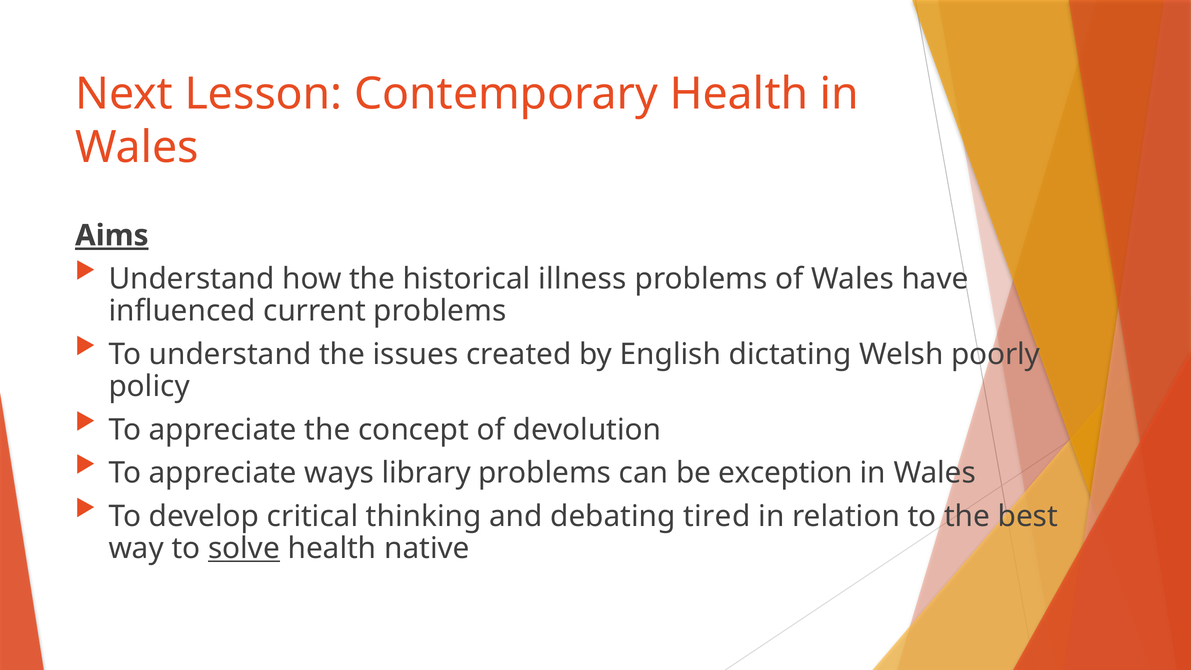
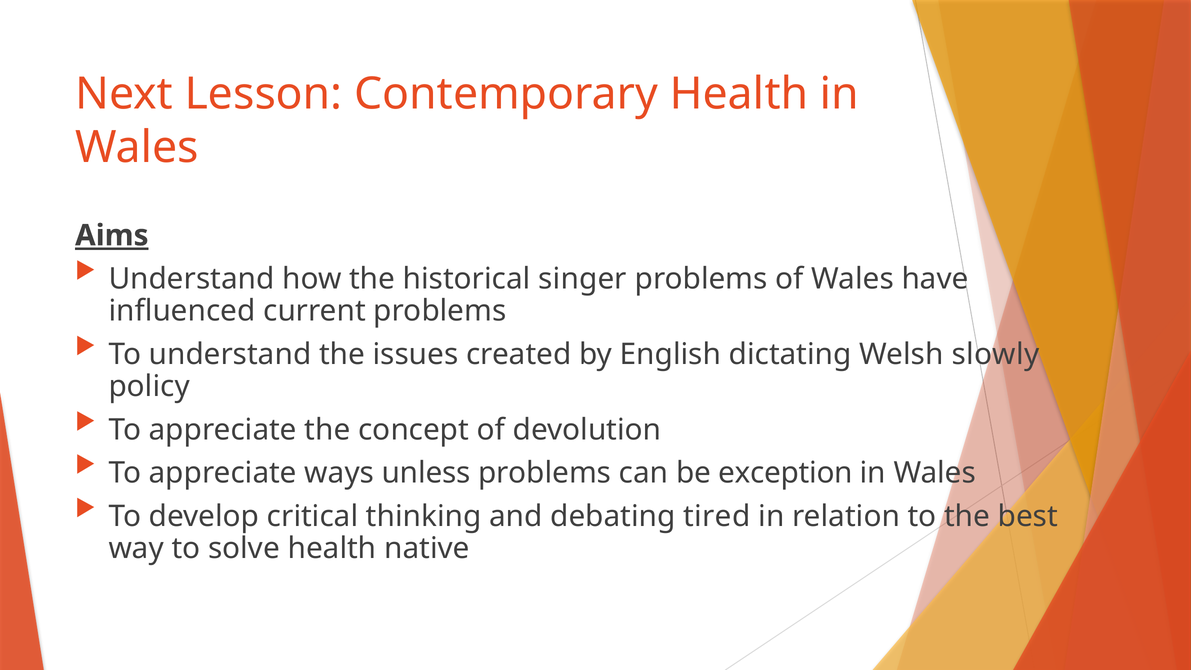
illness: illness -> singer
poorly: poorly -> slowly
library: library -> unless
solve underline: present -> none
